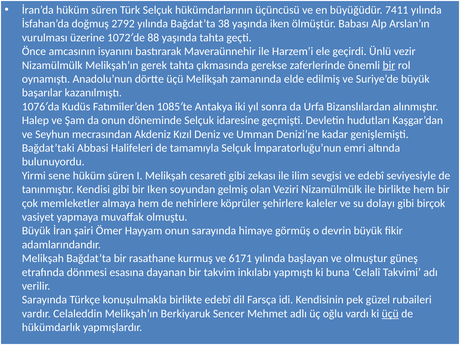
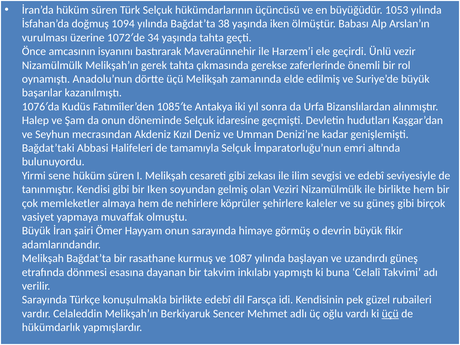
7411: 7411 -> 1053
2792: 2792 -> 1094
88: 88 -> 34
bir at (389, 65) underline: present -> none
su dolayı: dolayı -> güneş
6171: 6171 -> 1087
olmuştur: olmuştur -> uzandırdı
